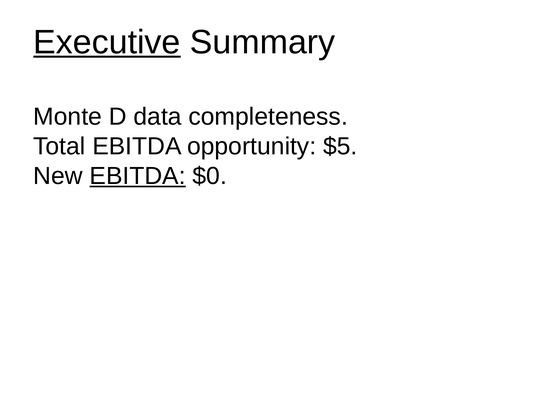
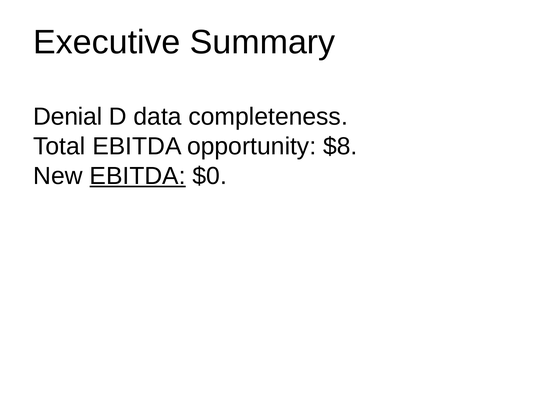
Executive underline: present -> none
Monte: Monte -> Denial
$5: $5 -> $8
